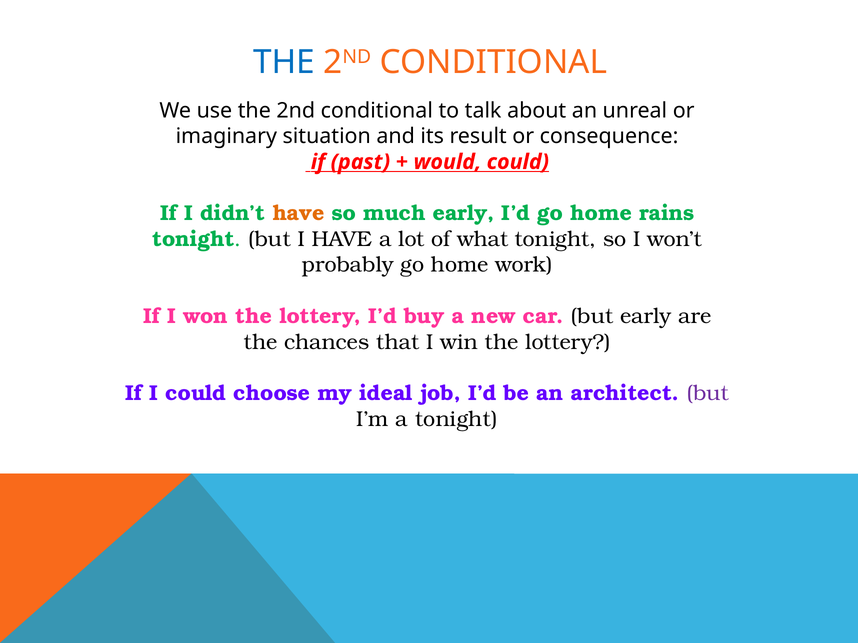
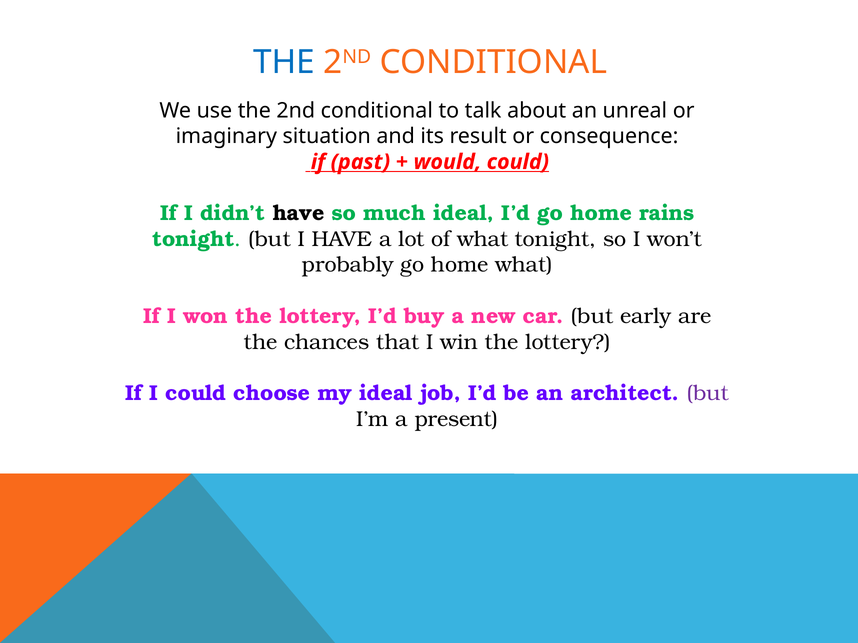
have at (299, 214) colour: orange -> black
much early: early -> ideal
home work: work -> what
a tonight: tonight -> present
